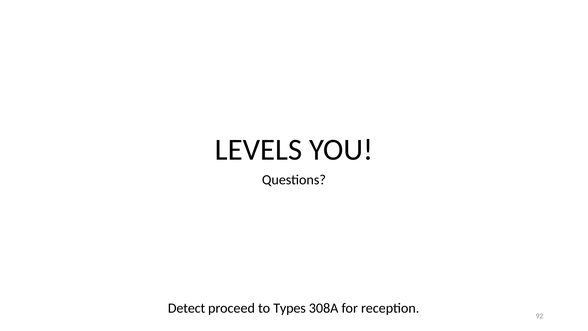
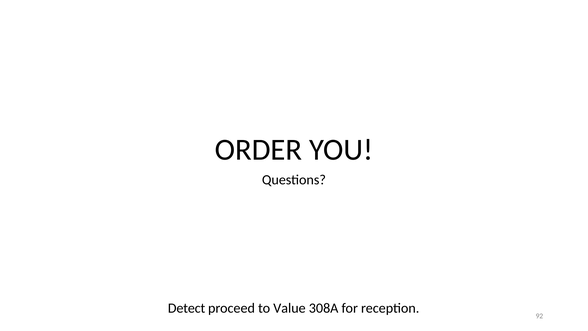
LEVELS: LEVELS -> ORDER
Types: Types -> Value
